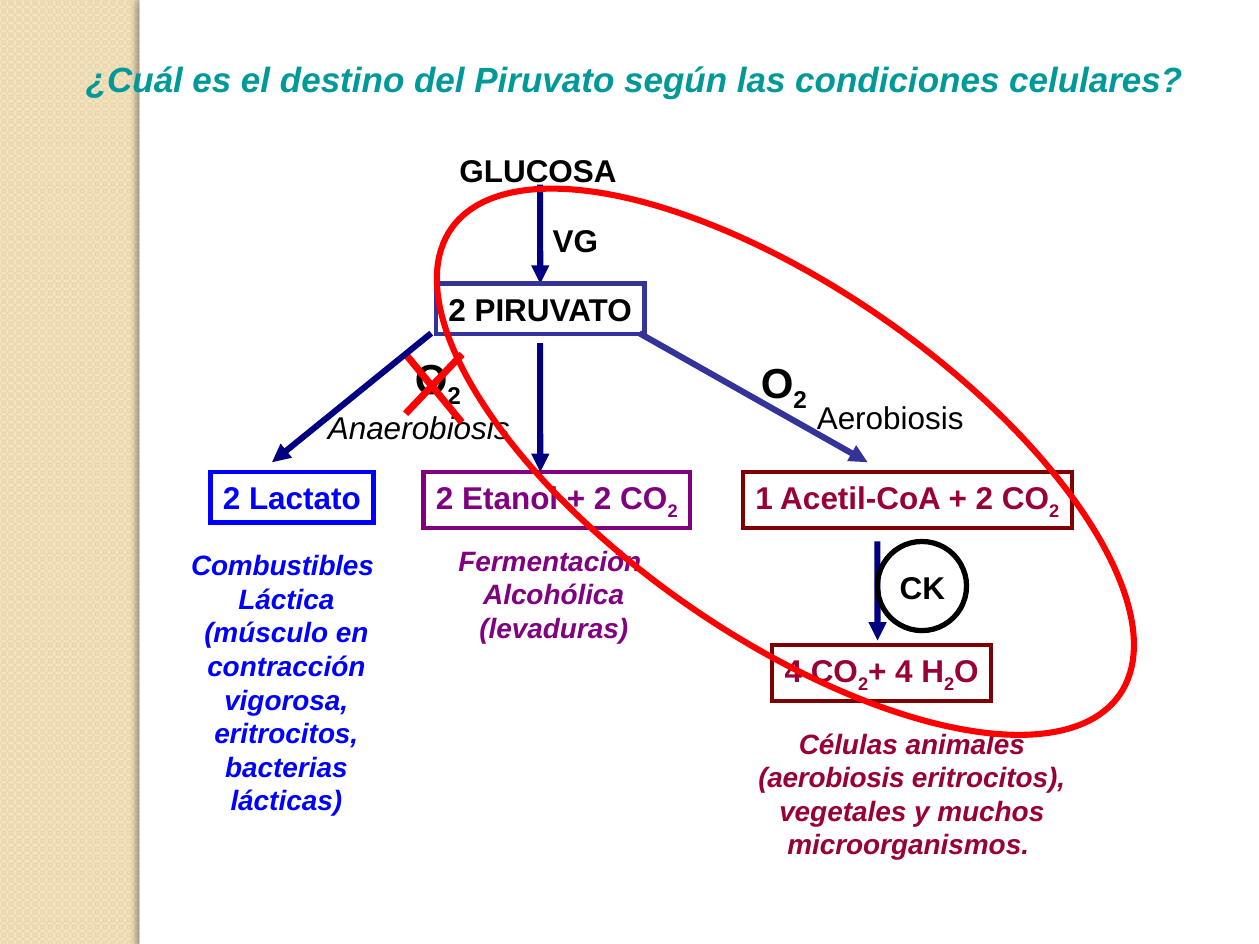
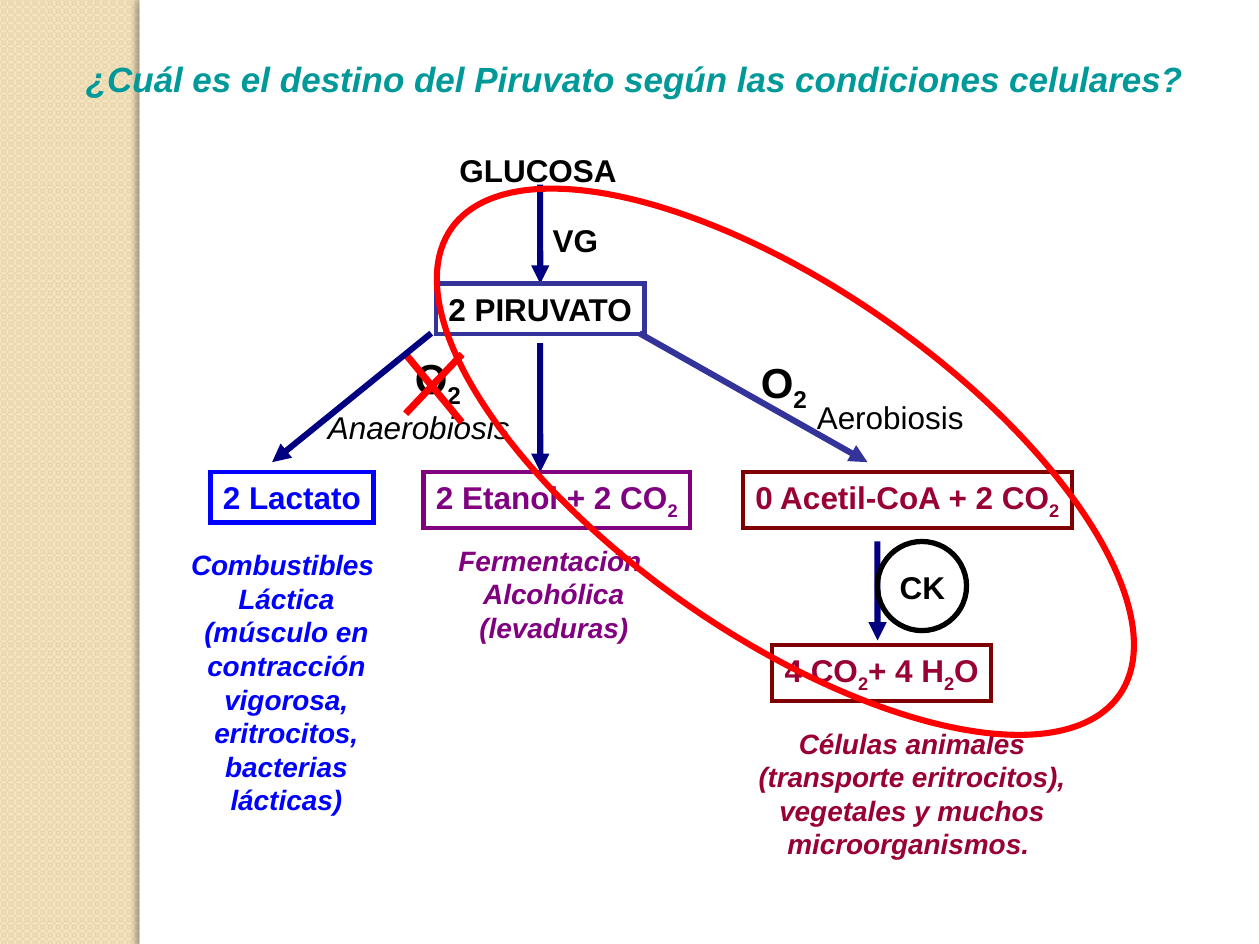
1: 1 -> 0
aerobiosis at (831, 779): aerobiosis -> transporte
